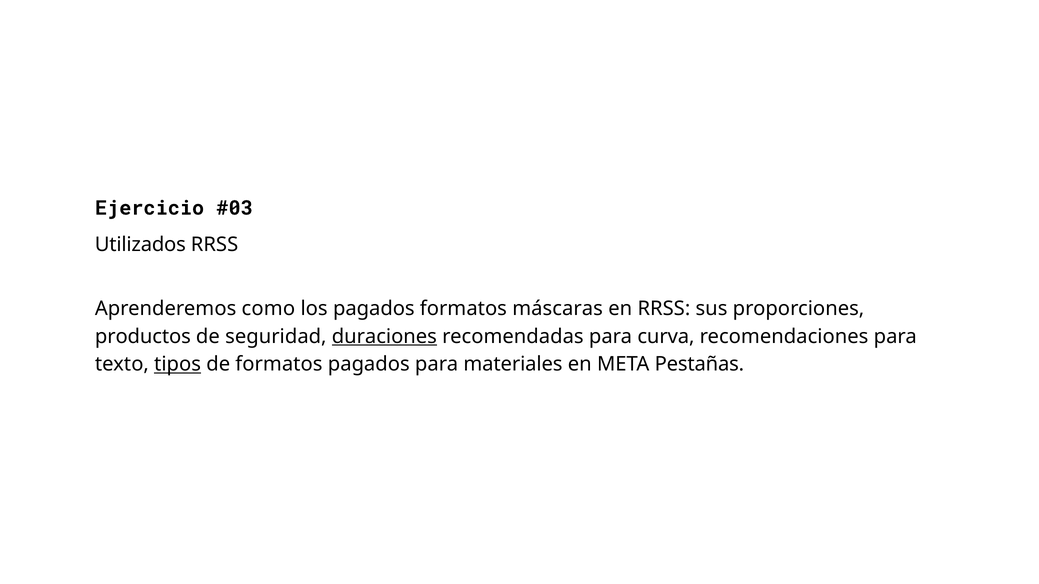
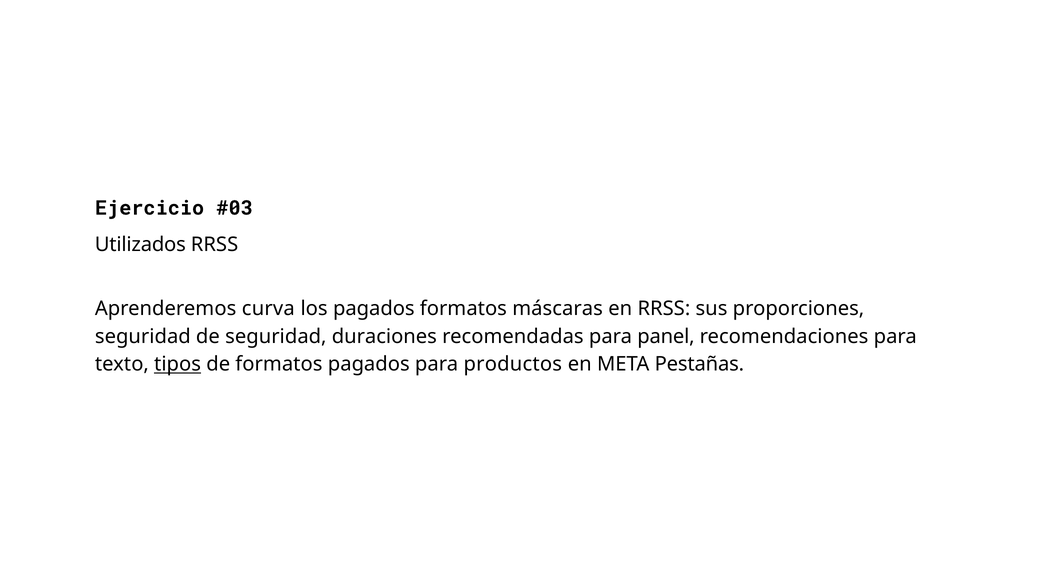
como: como -> curva
productos at (143, 337): productos -> seguridad
duraciones underline: present -> none
curva: curva -> panel
materiales: materiales -> productos
